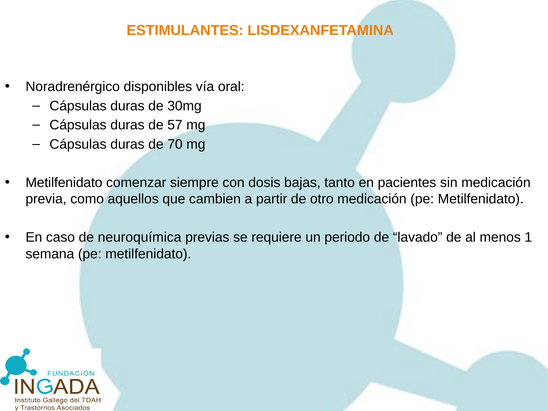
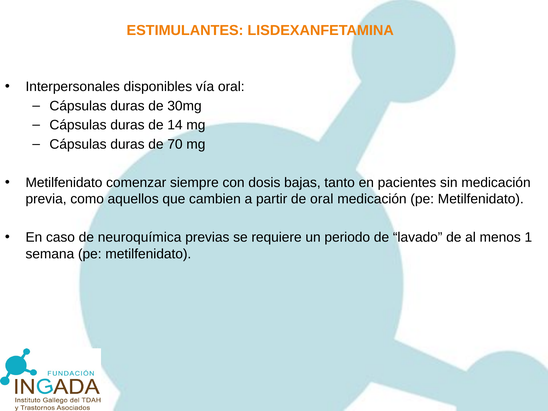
Noradrenérgico: Noradrenérgico -> Interpersonales
57: 57 -> 14
de otro: otro -> oral
